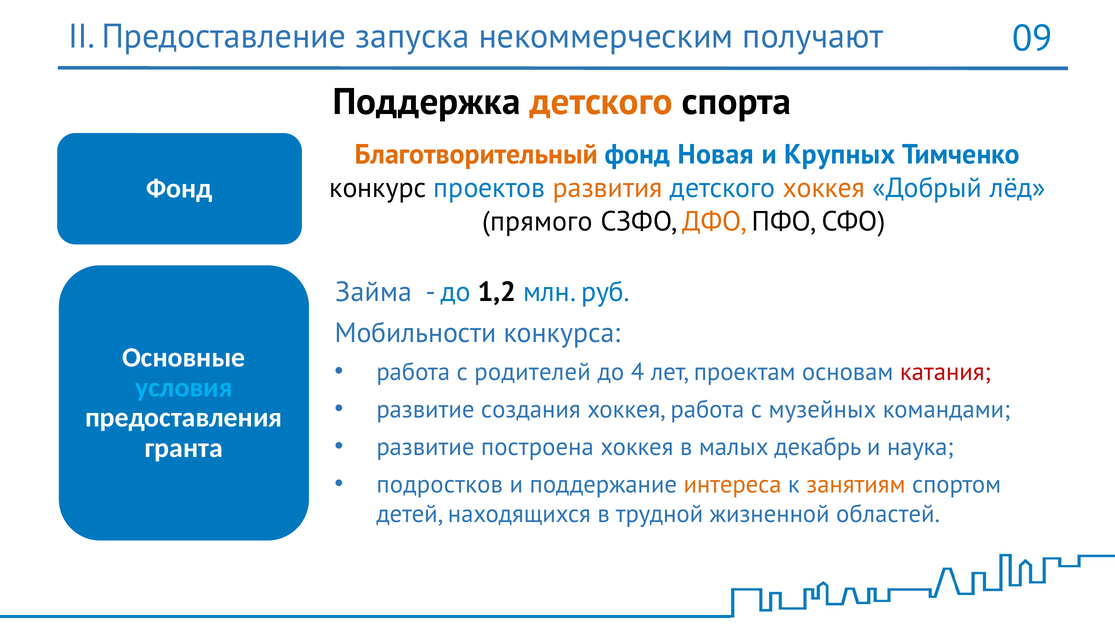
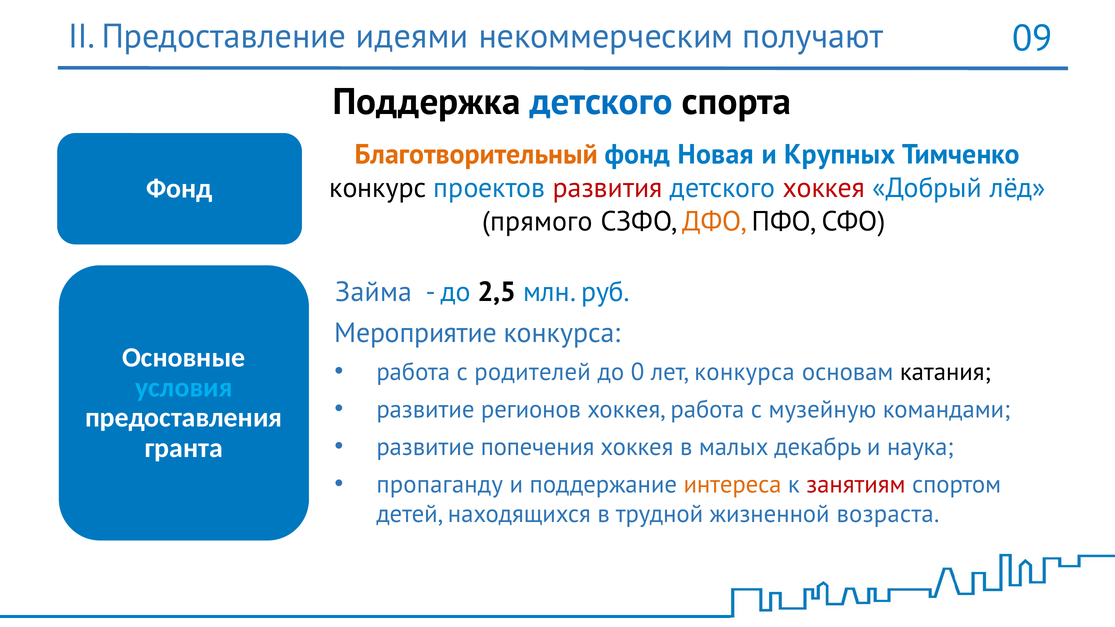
запуска: запуска -> идеями
детского at (601, 102) colour: orange -> blue
развития colour: orange -> red
хоккея at (824, 188) colour: orange -> red
1,2: 1,2 -> 2,5
Мобильности: Мобильности -> Мероприятие
4: 4 -> 0
лет проектам: проектам -> конкурса
катания colour: red -> black
создания: создания -> регионов
музейных: музейных -> музейную
построена: построена -> попечения
подростков: подростков -> пропаганду
занятиям colour: orange -> red
областей: областей -> возраста
